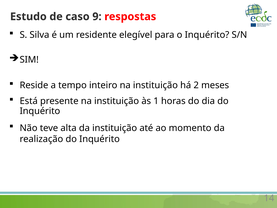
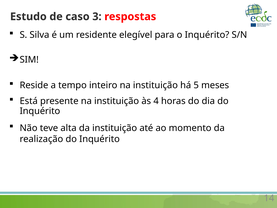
9: 9 -> 3
2: 2 -> 5
1: 1 -> 4
